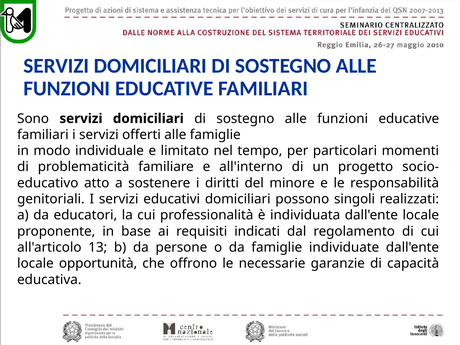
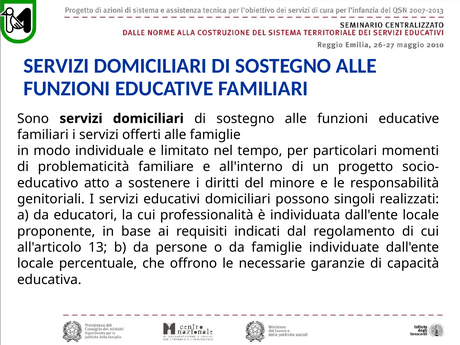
opportunità: opportunità -> percentuale
